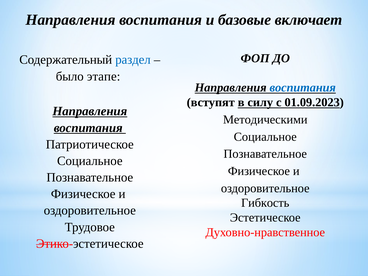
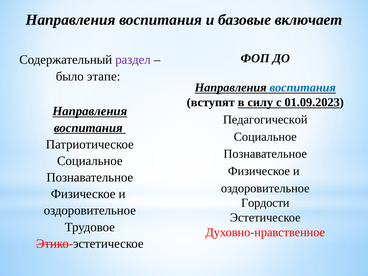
раздел colour: blue -> purple
Методическими: Методическими -> Педагогической
Гибкость: Гибкость -> Гордости
